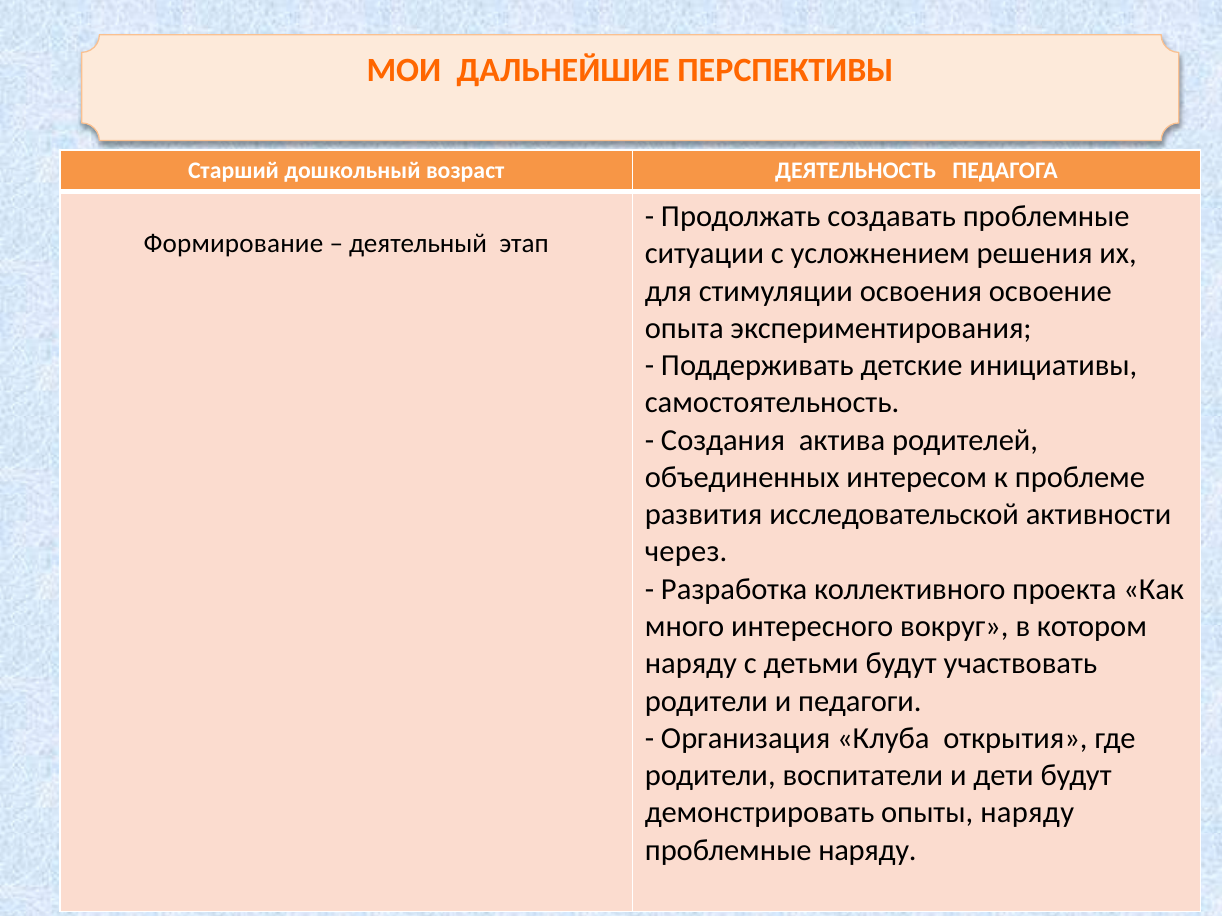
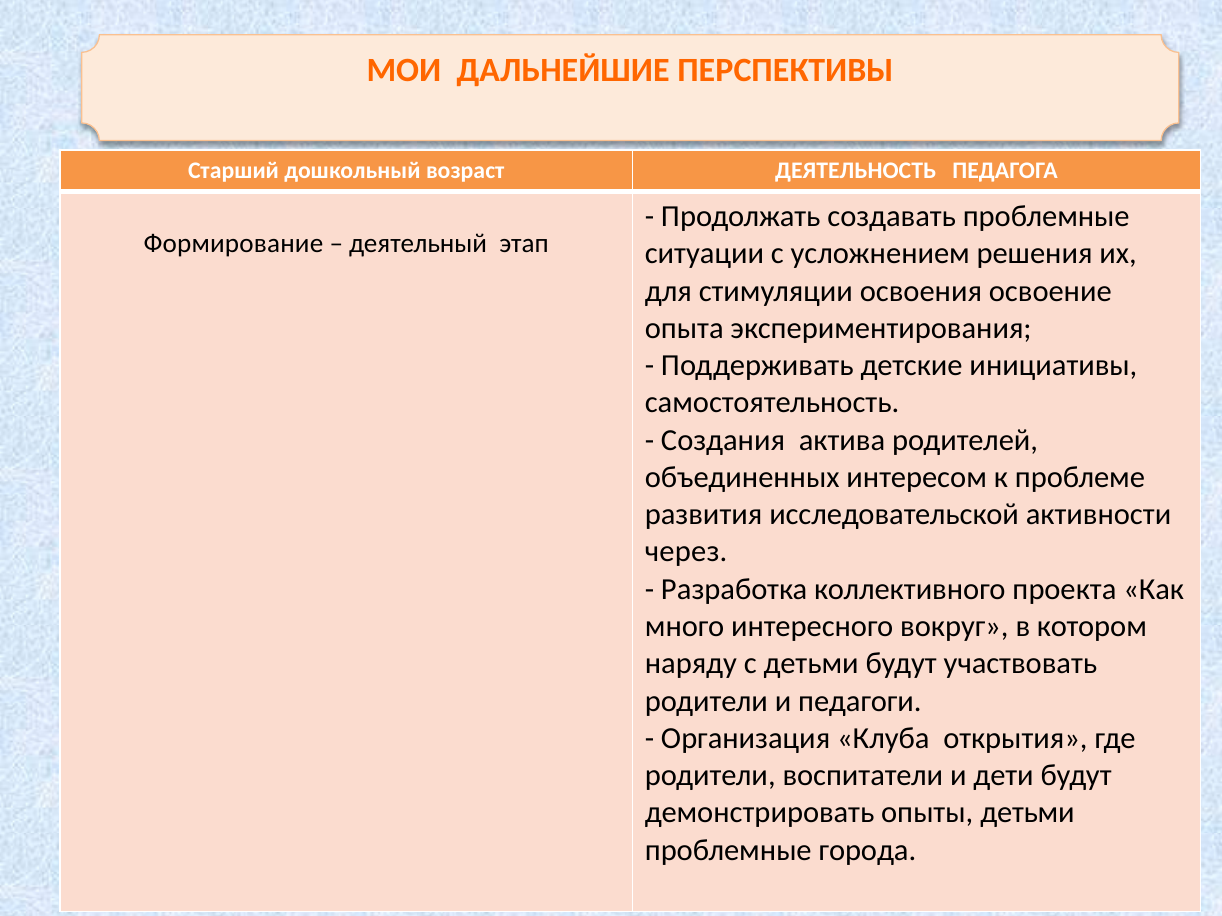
опыты наряду: наряду -> детьми
проблемные наряду: наряду -> города
